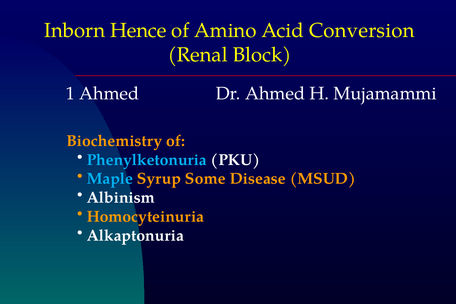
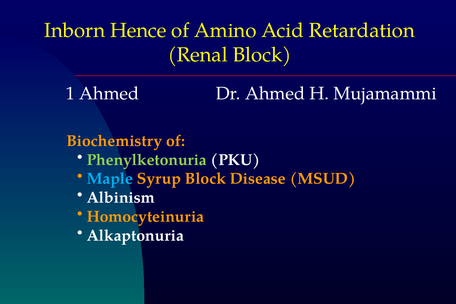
Conversion: Conversion -> Retardation
Phenylketonuria colour: light blue -> light green
Syrup Some: Some -> Block
